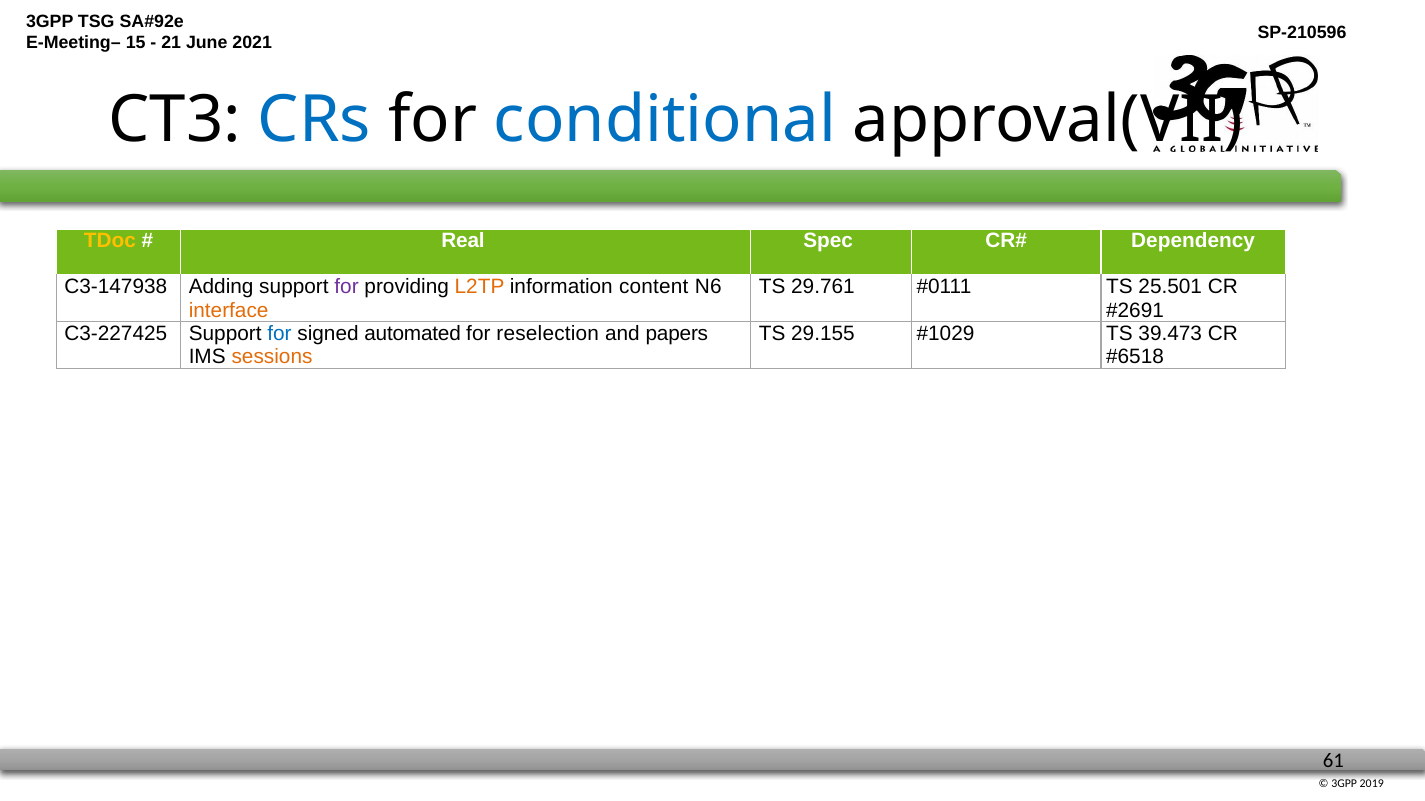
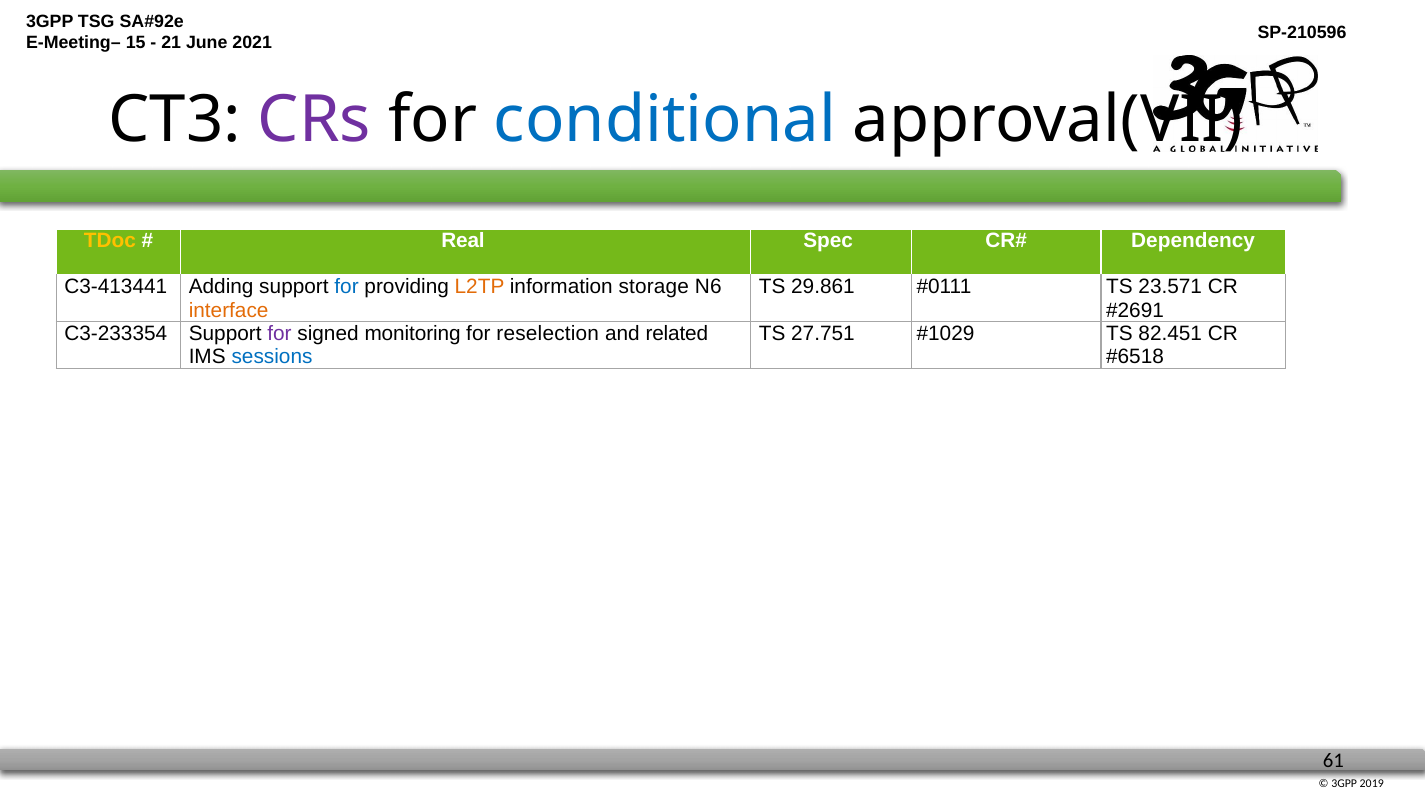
CRs colour: blue -> purple
C3-147938: C3-147938 -> C3-413441
for at (347, 287) colour: purple -> blue
content: content -> storage
29.761: 29.761 -> 29.861
25.501: 25.501 -> 23.571
C3-227425: C3-227425 -> C3-233354
for at (279, 334) colour: blue -> purple
automated: automated -> monitoring
papers: papers -> related
29.155: 29.155 -> 27.751
39.473: 39.473 -> 82.451
sessions colour: orange -> blue
